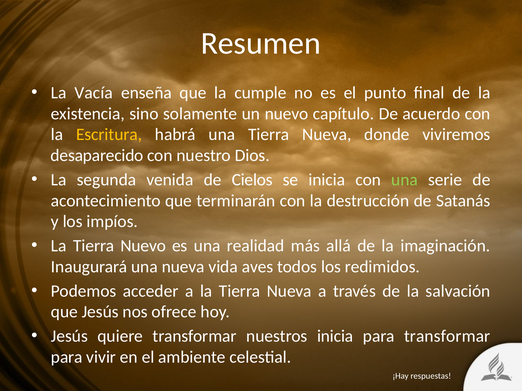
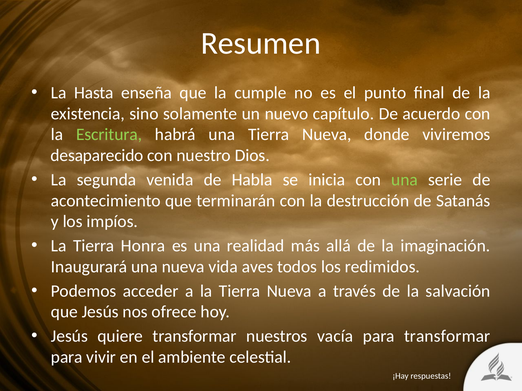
Vacía: Vacía -> Hasta
Escritura colour: yellow -> light green
Cielos: Cielos -> Habla
Tierra Nuevo: Nuevo -> Honra
nuestros inicia: inicia -> vacía
